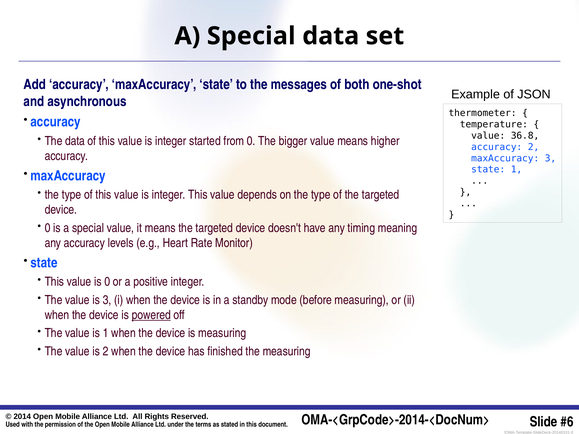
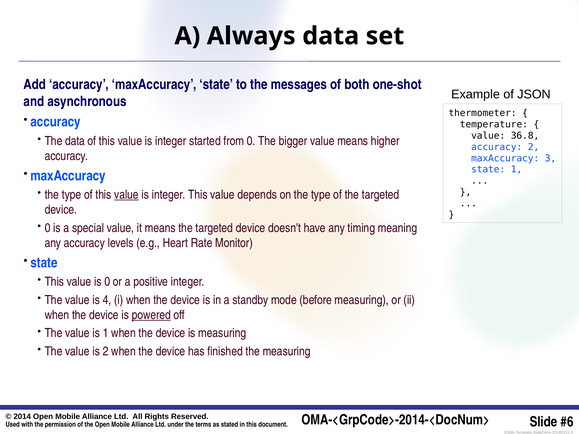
Special at (251, 36): Special -> Always
value at (126, 195) underline: none -> present
is 3: 3 -> 4
